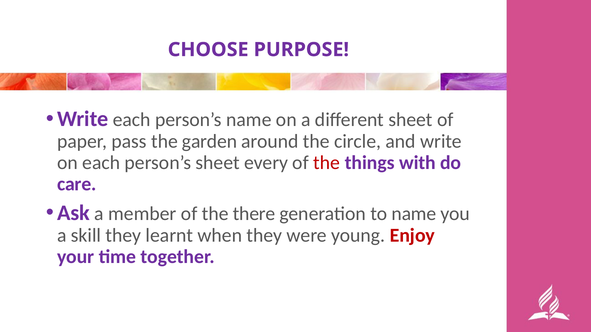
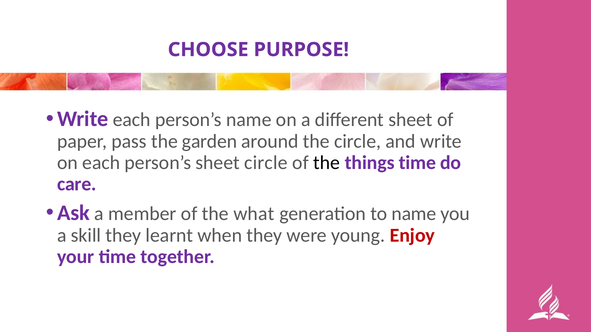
sheet every: every -> circle
the at (327, 163) colour: red -> black
things with: with -> time
there: there -> what
